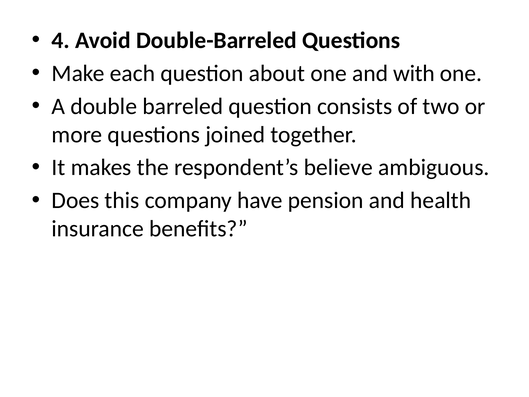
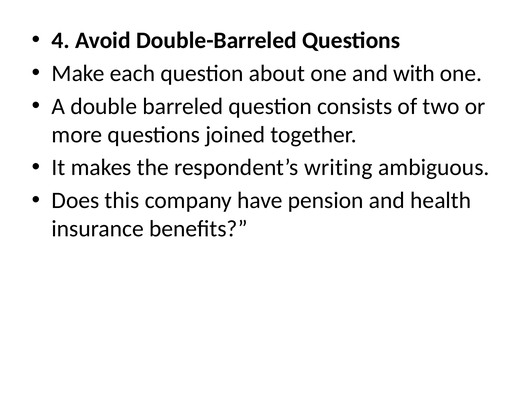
believe: believe -> writing
